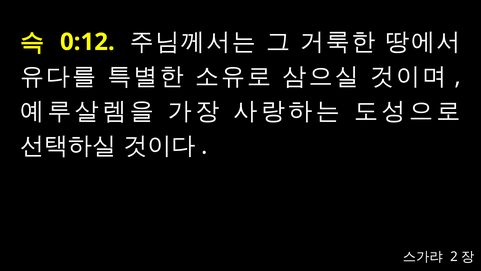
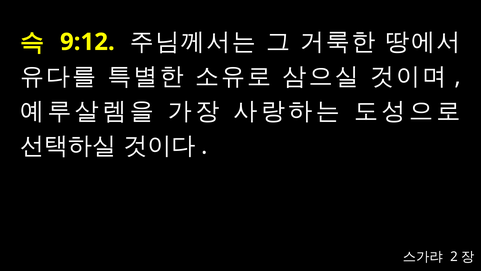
0:12: 0:12 -> 9:12
